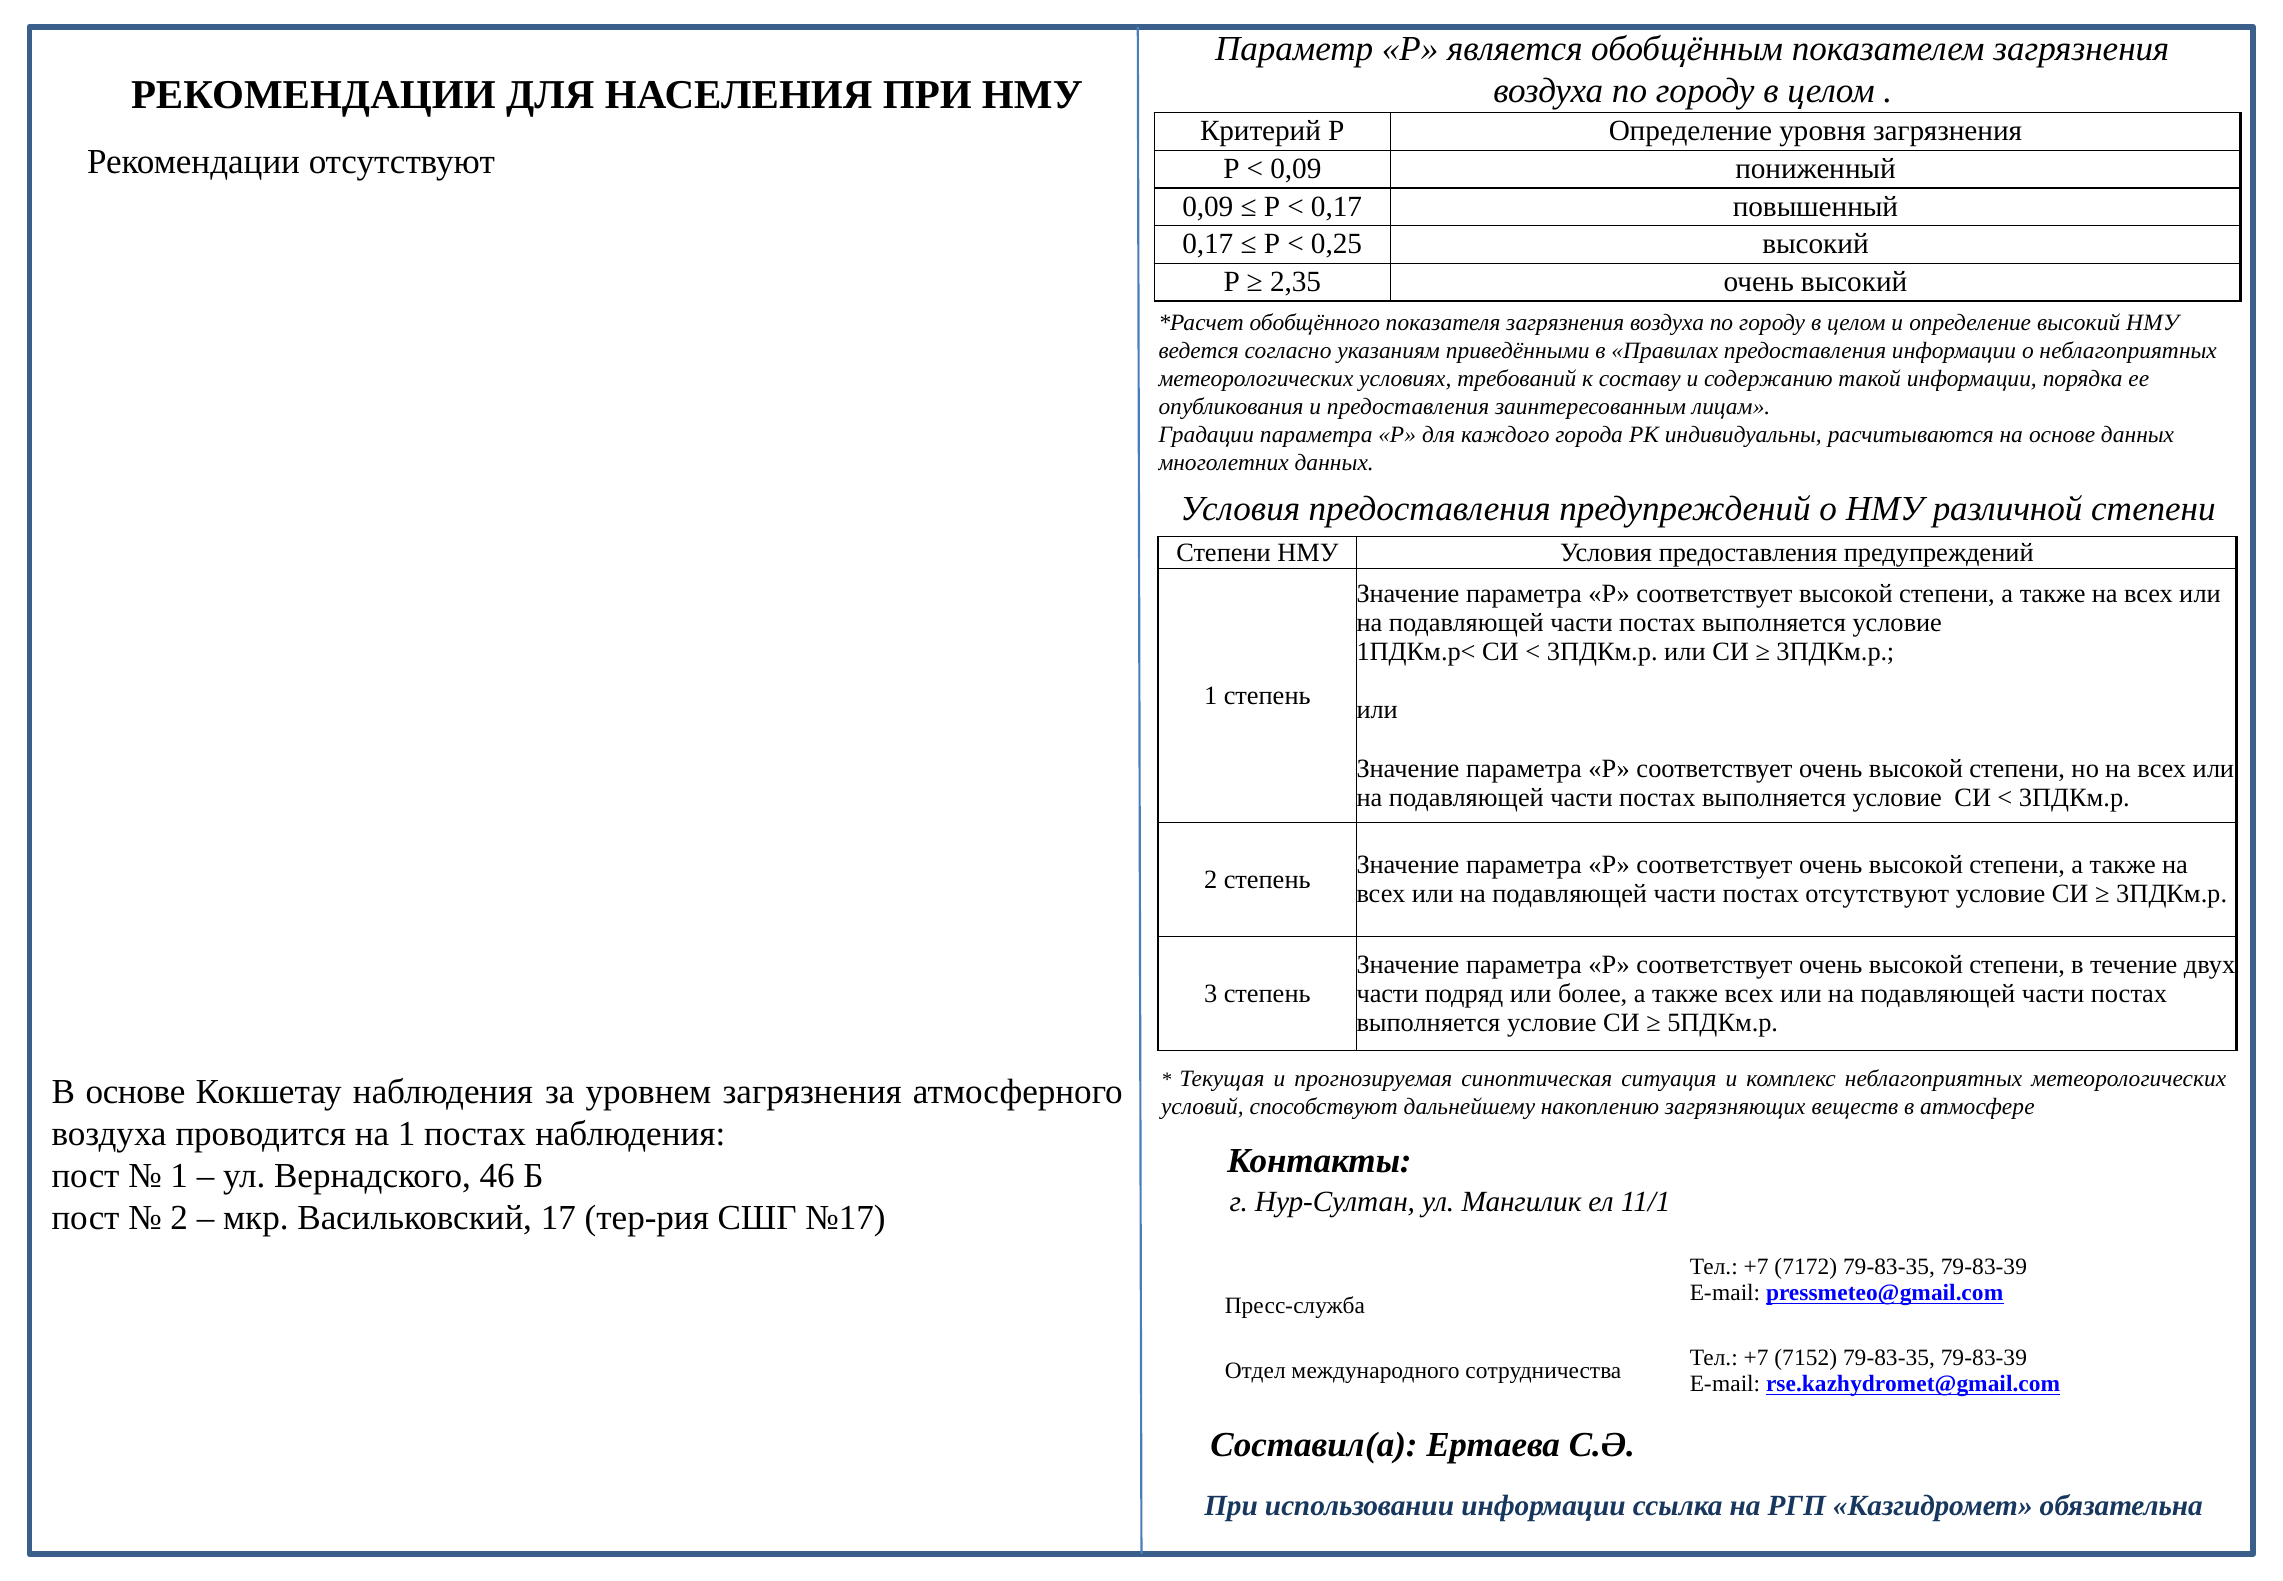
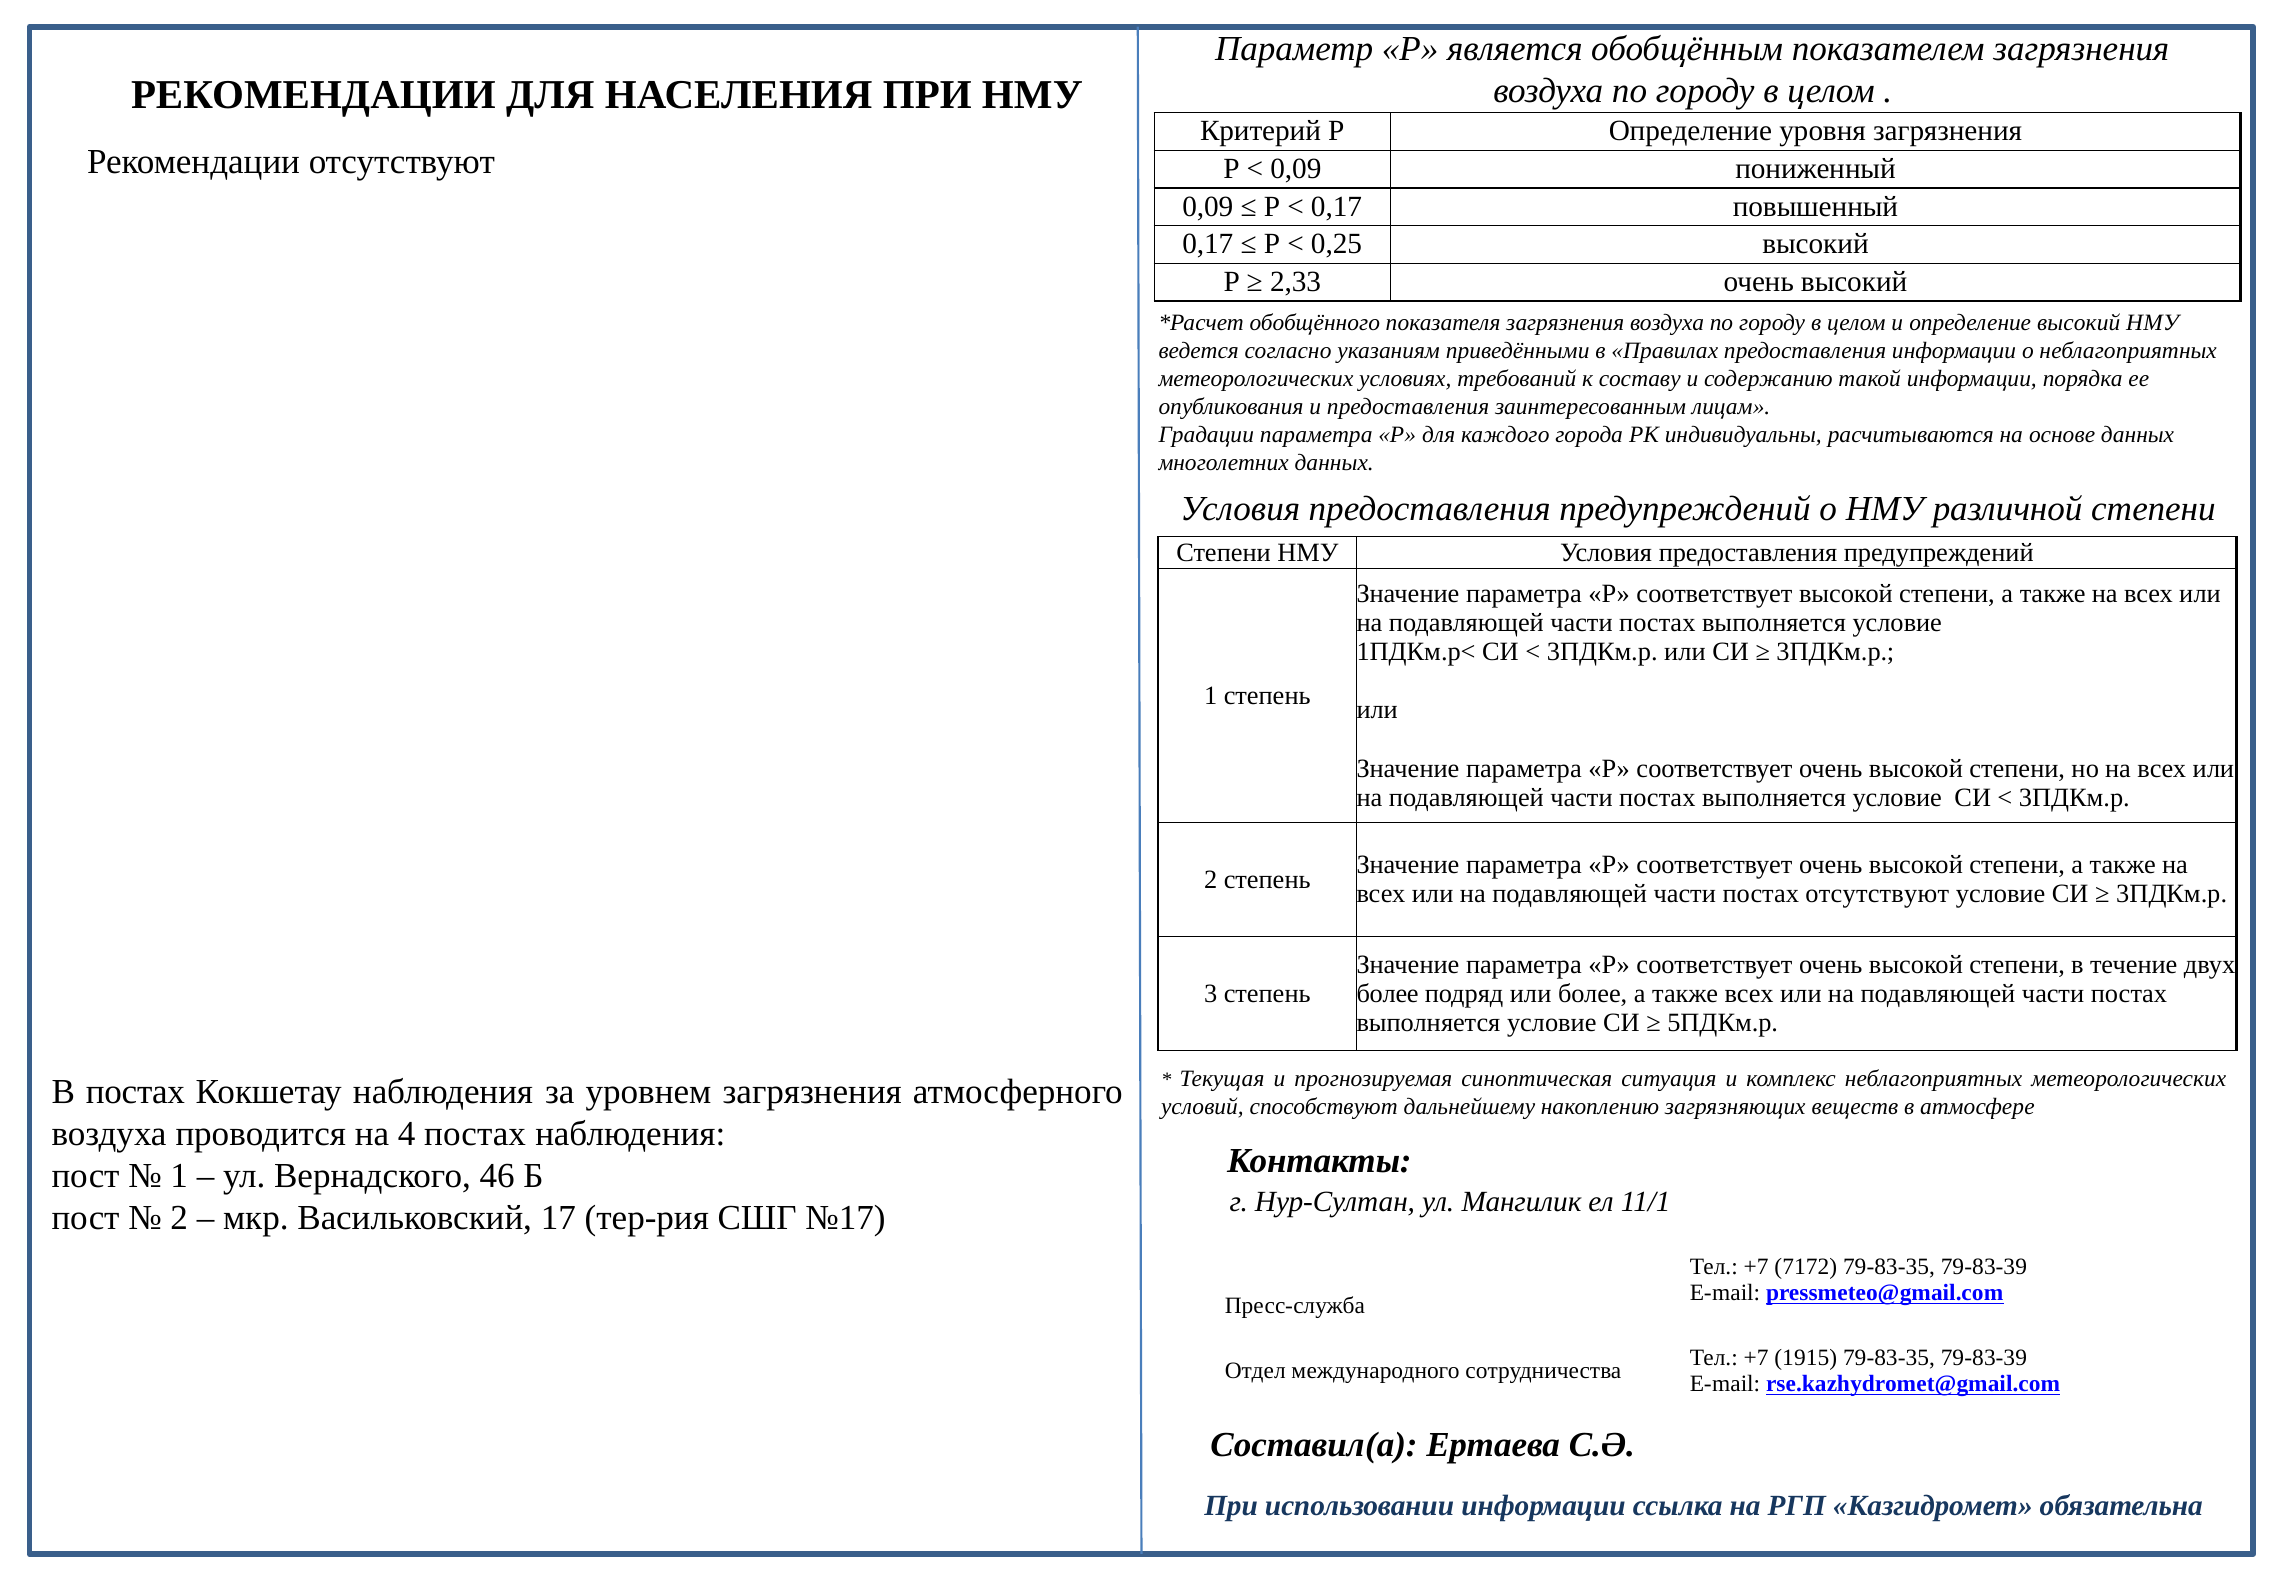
2,35: 2,35 -> 2,33
части at (1388, 993): части -> более
В основе: основе -> постах
на 1: 1 -> 4
7152: 7152 -> 1915
